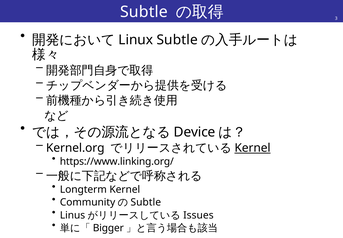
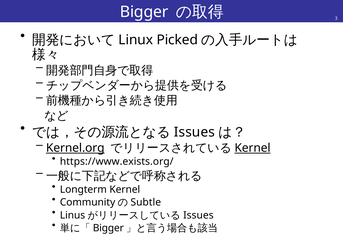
Subtle at (144, 12): Subtle -> Bigger
Subtle at (177, 40): Subtle -> Picked
Device at (195, 132): Device -> Issues
Kernel.org underline: none -> present
https://www.linking.org/: https://www.linking.org/ -> https://www.exists.org/
